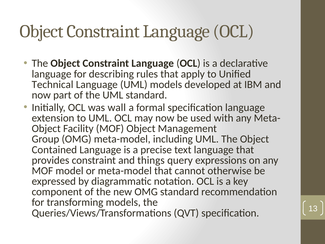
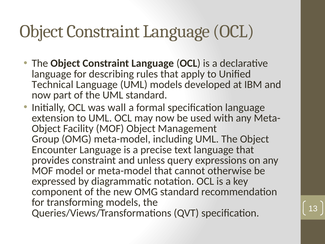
Contained: Contained -> Encounter
things: things -> unless
